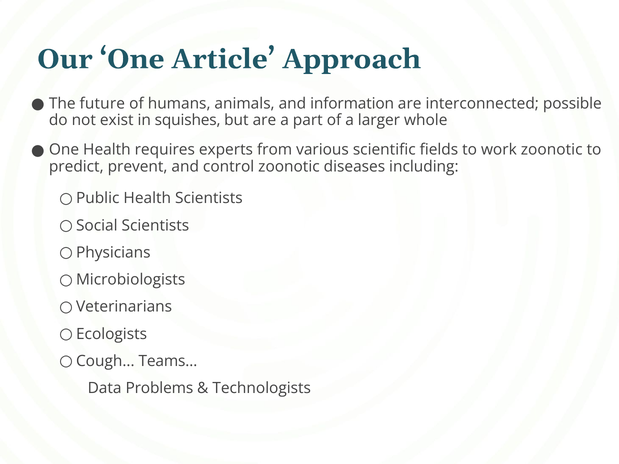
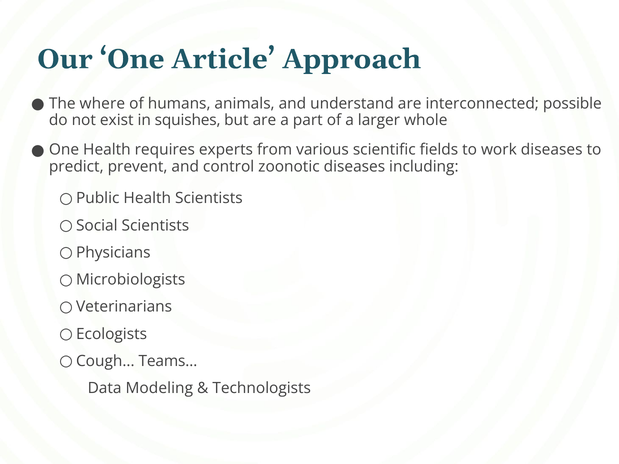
future: future -> where
information: information -> understand
work zoonotic: zoonotic -> diseases
Problems: Problems -> Modeling
